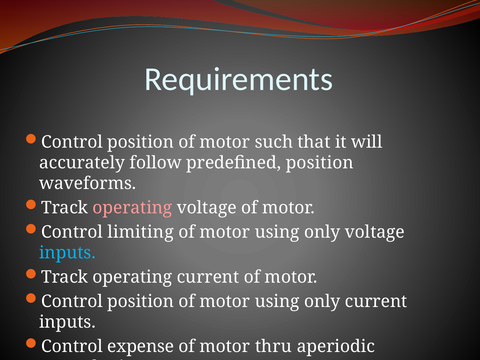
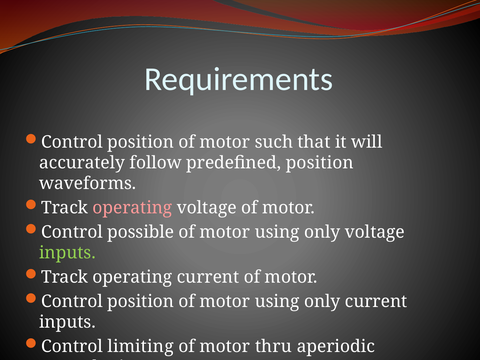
limiting: limiting -> possible
inputs at (67, 253) colour: light blue -> light green
expense: expense -> limiting
